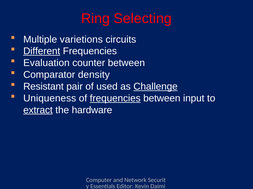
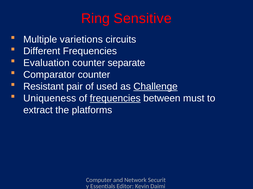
Selecting: Selecting -> Sensitive
Different underline: present -> none
counter between: between -> separate
Comparator density: density -> counter
input: input -> must
extract underline: present -> none
hardware: hardware -> platforms
